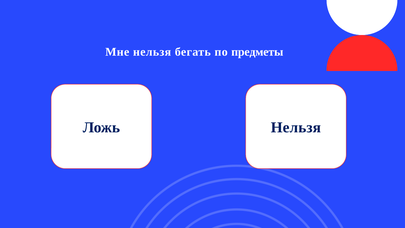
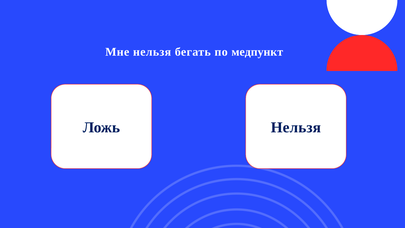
предметы: предметы -> медпункт
